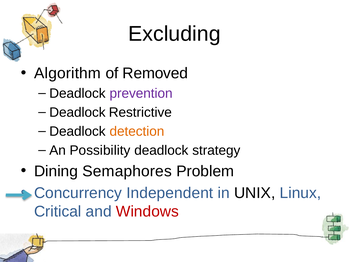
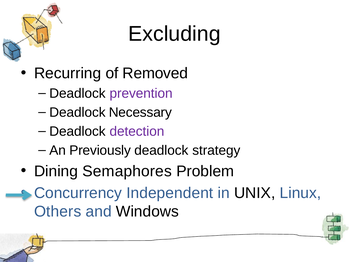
Algorithm: Algorithm -> Recurring
Restrictive: Restrictive -> Necessary
detection colour: orange -> purple
Possibility: Possibility -> Previously
Critical: Critical -> Others
Windows colour: red -> black
